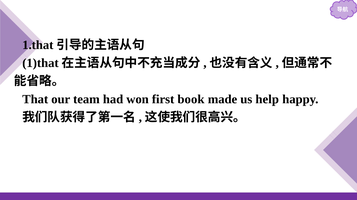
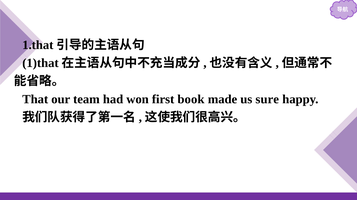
help: help -> sure
